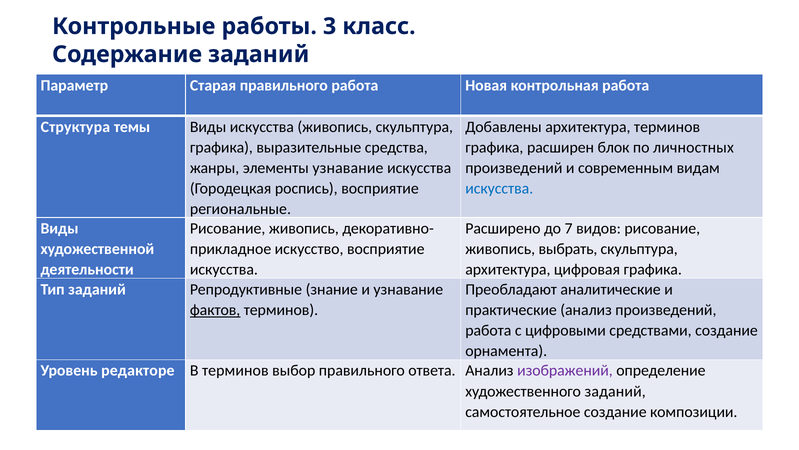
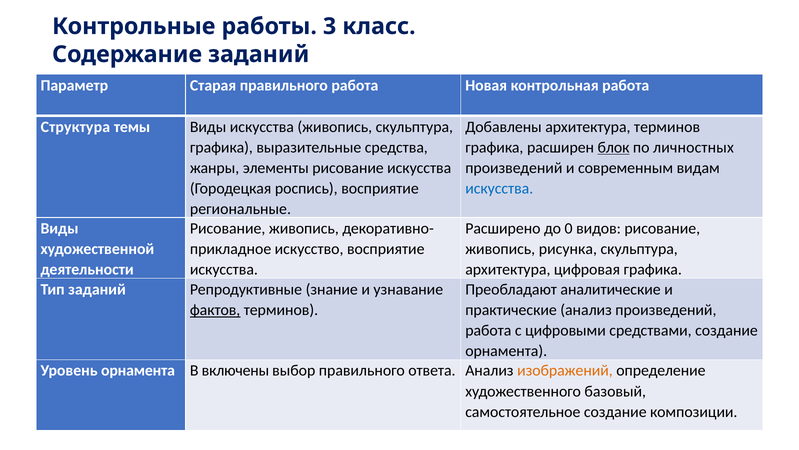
блок underline: none -> present
элементы узнавание: узнавание -> рисование
7: 7 -> 0
выбрать: выбрать -> рисунка
Уровень редакторе: редакторе -> орнамента
В терминов: терминов -> включены
изображений colour: purple -> orange
художественного заданий: заданий -> базовый
